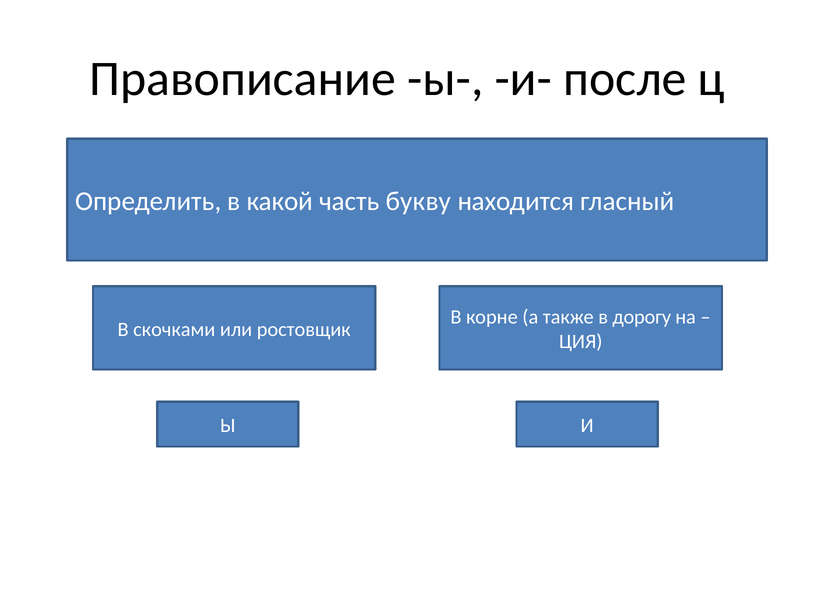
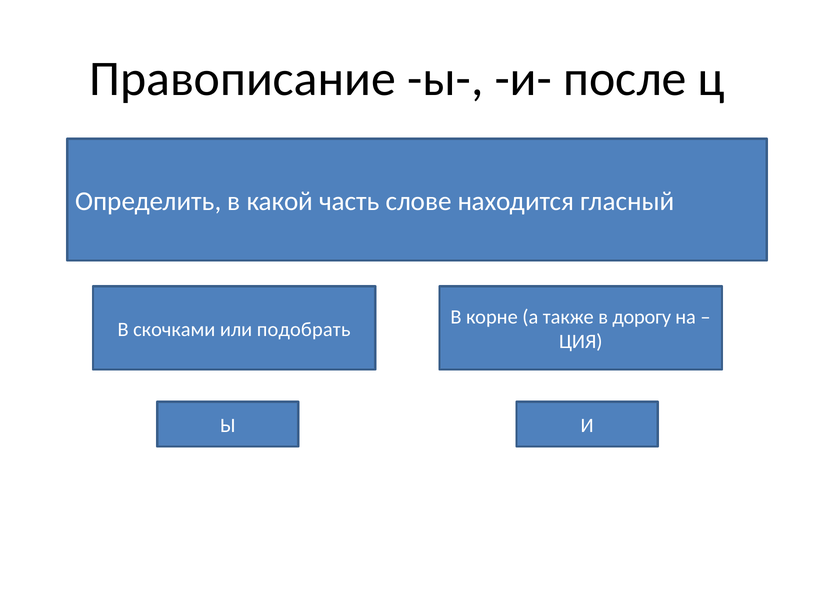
букву: букву -> слове
ростовщик: ростовщик -> подобрать
